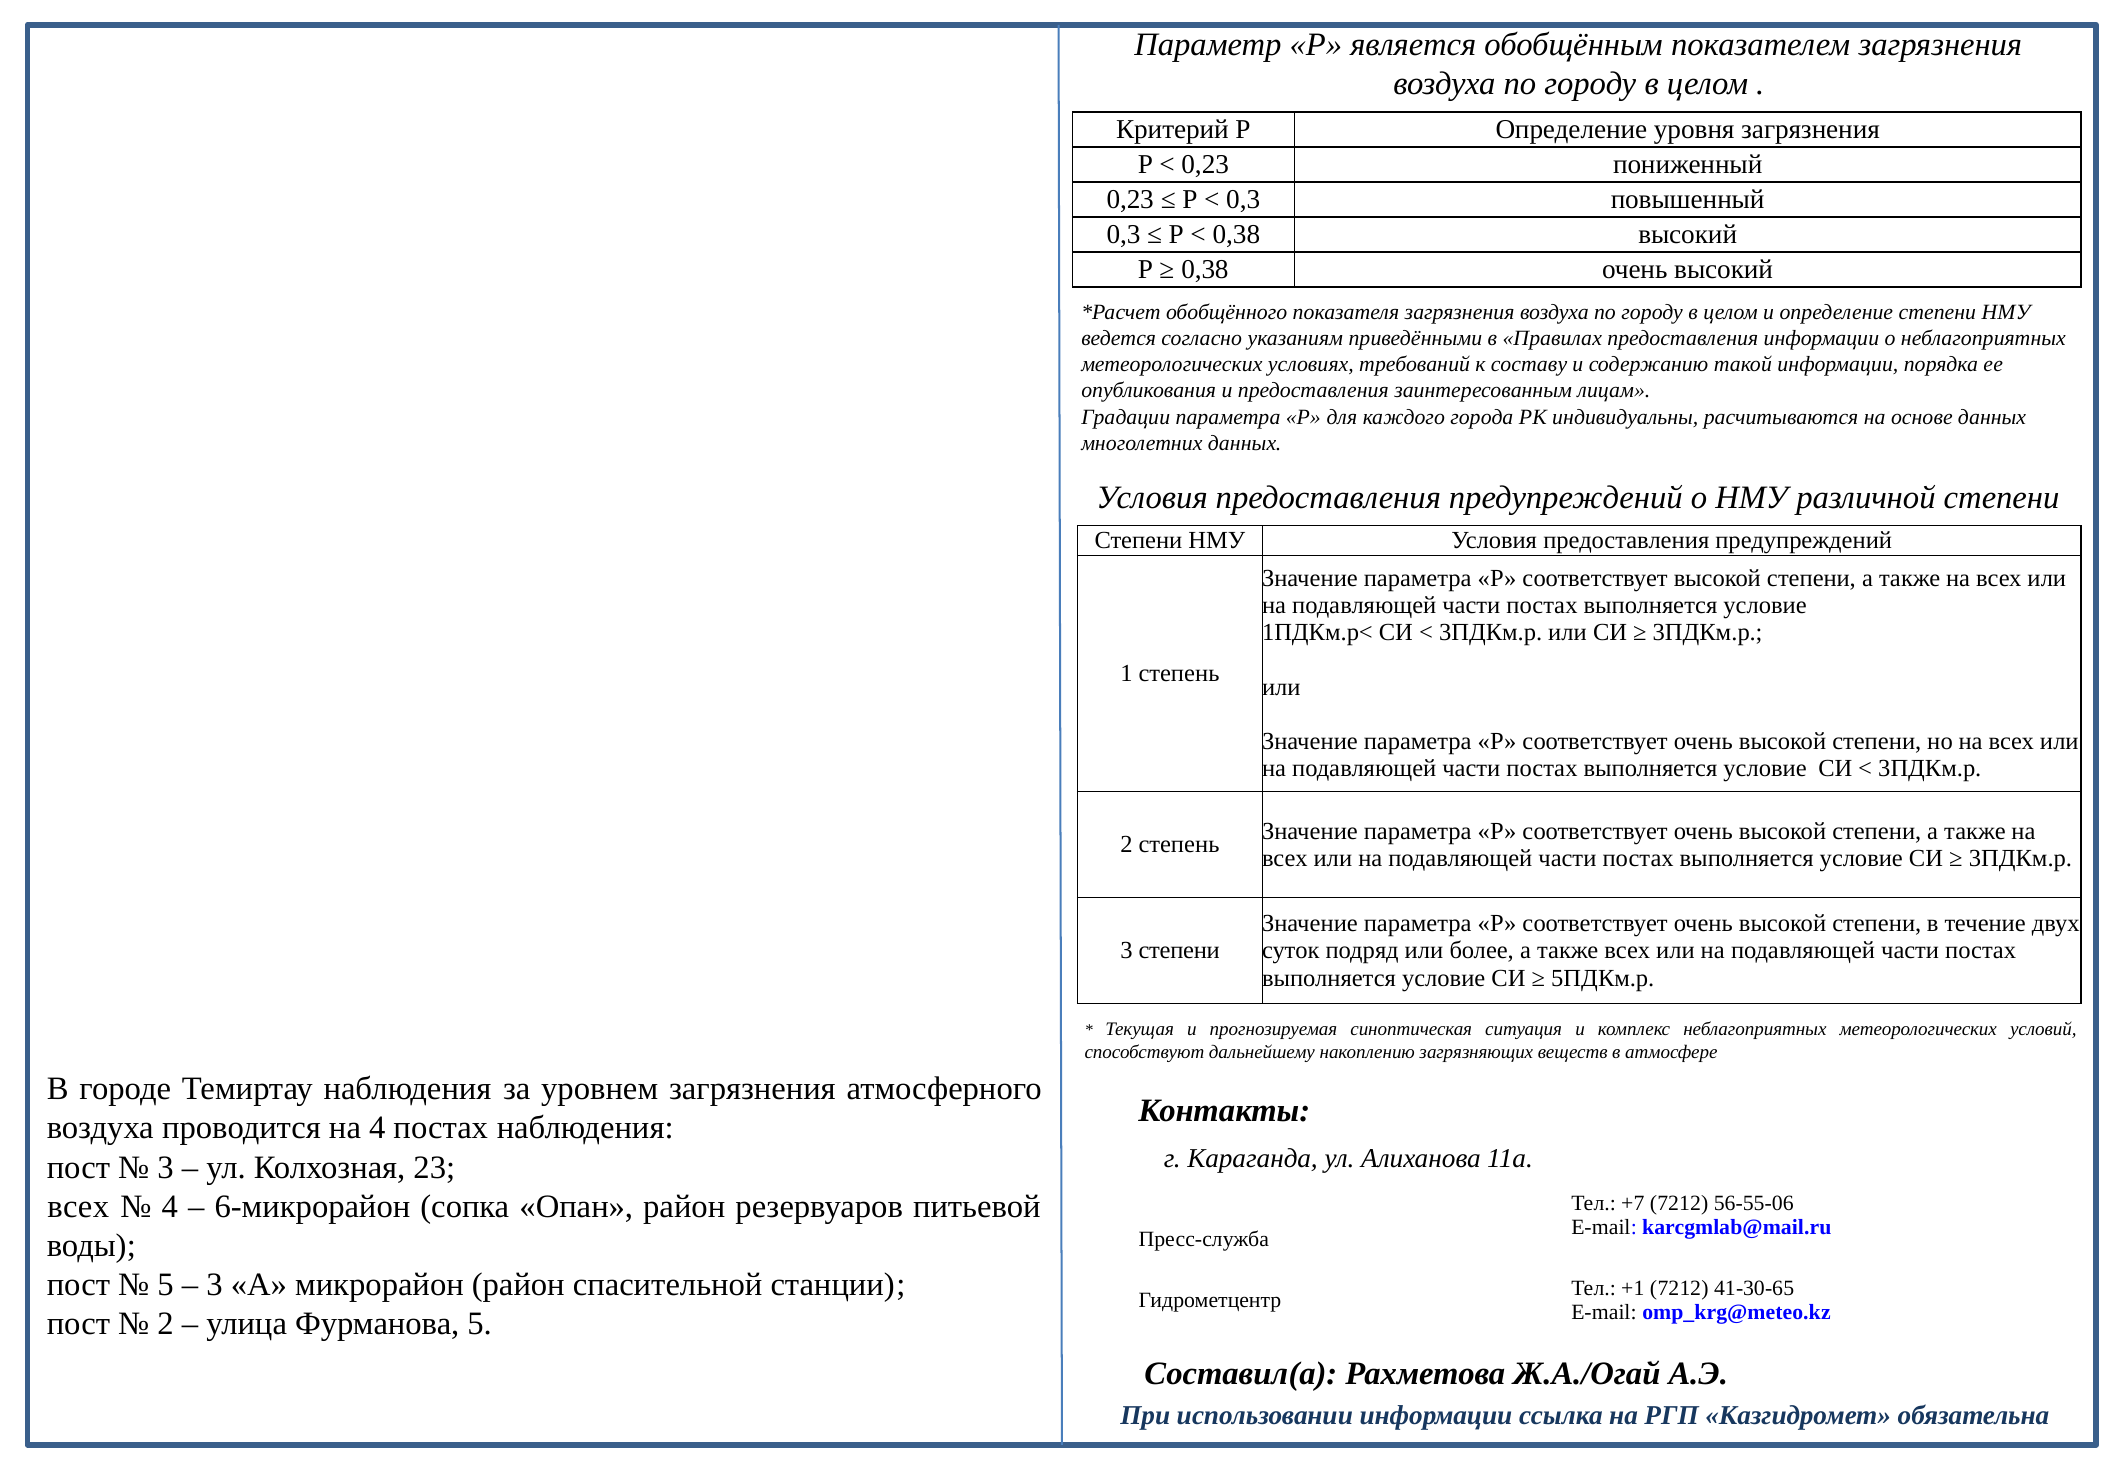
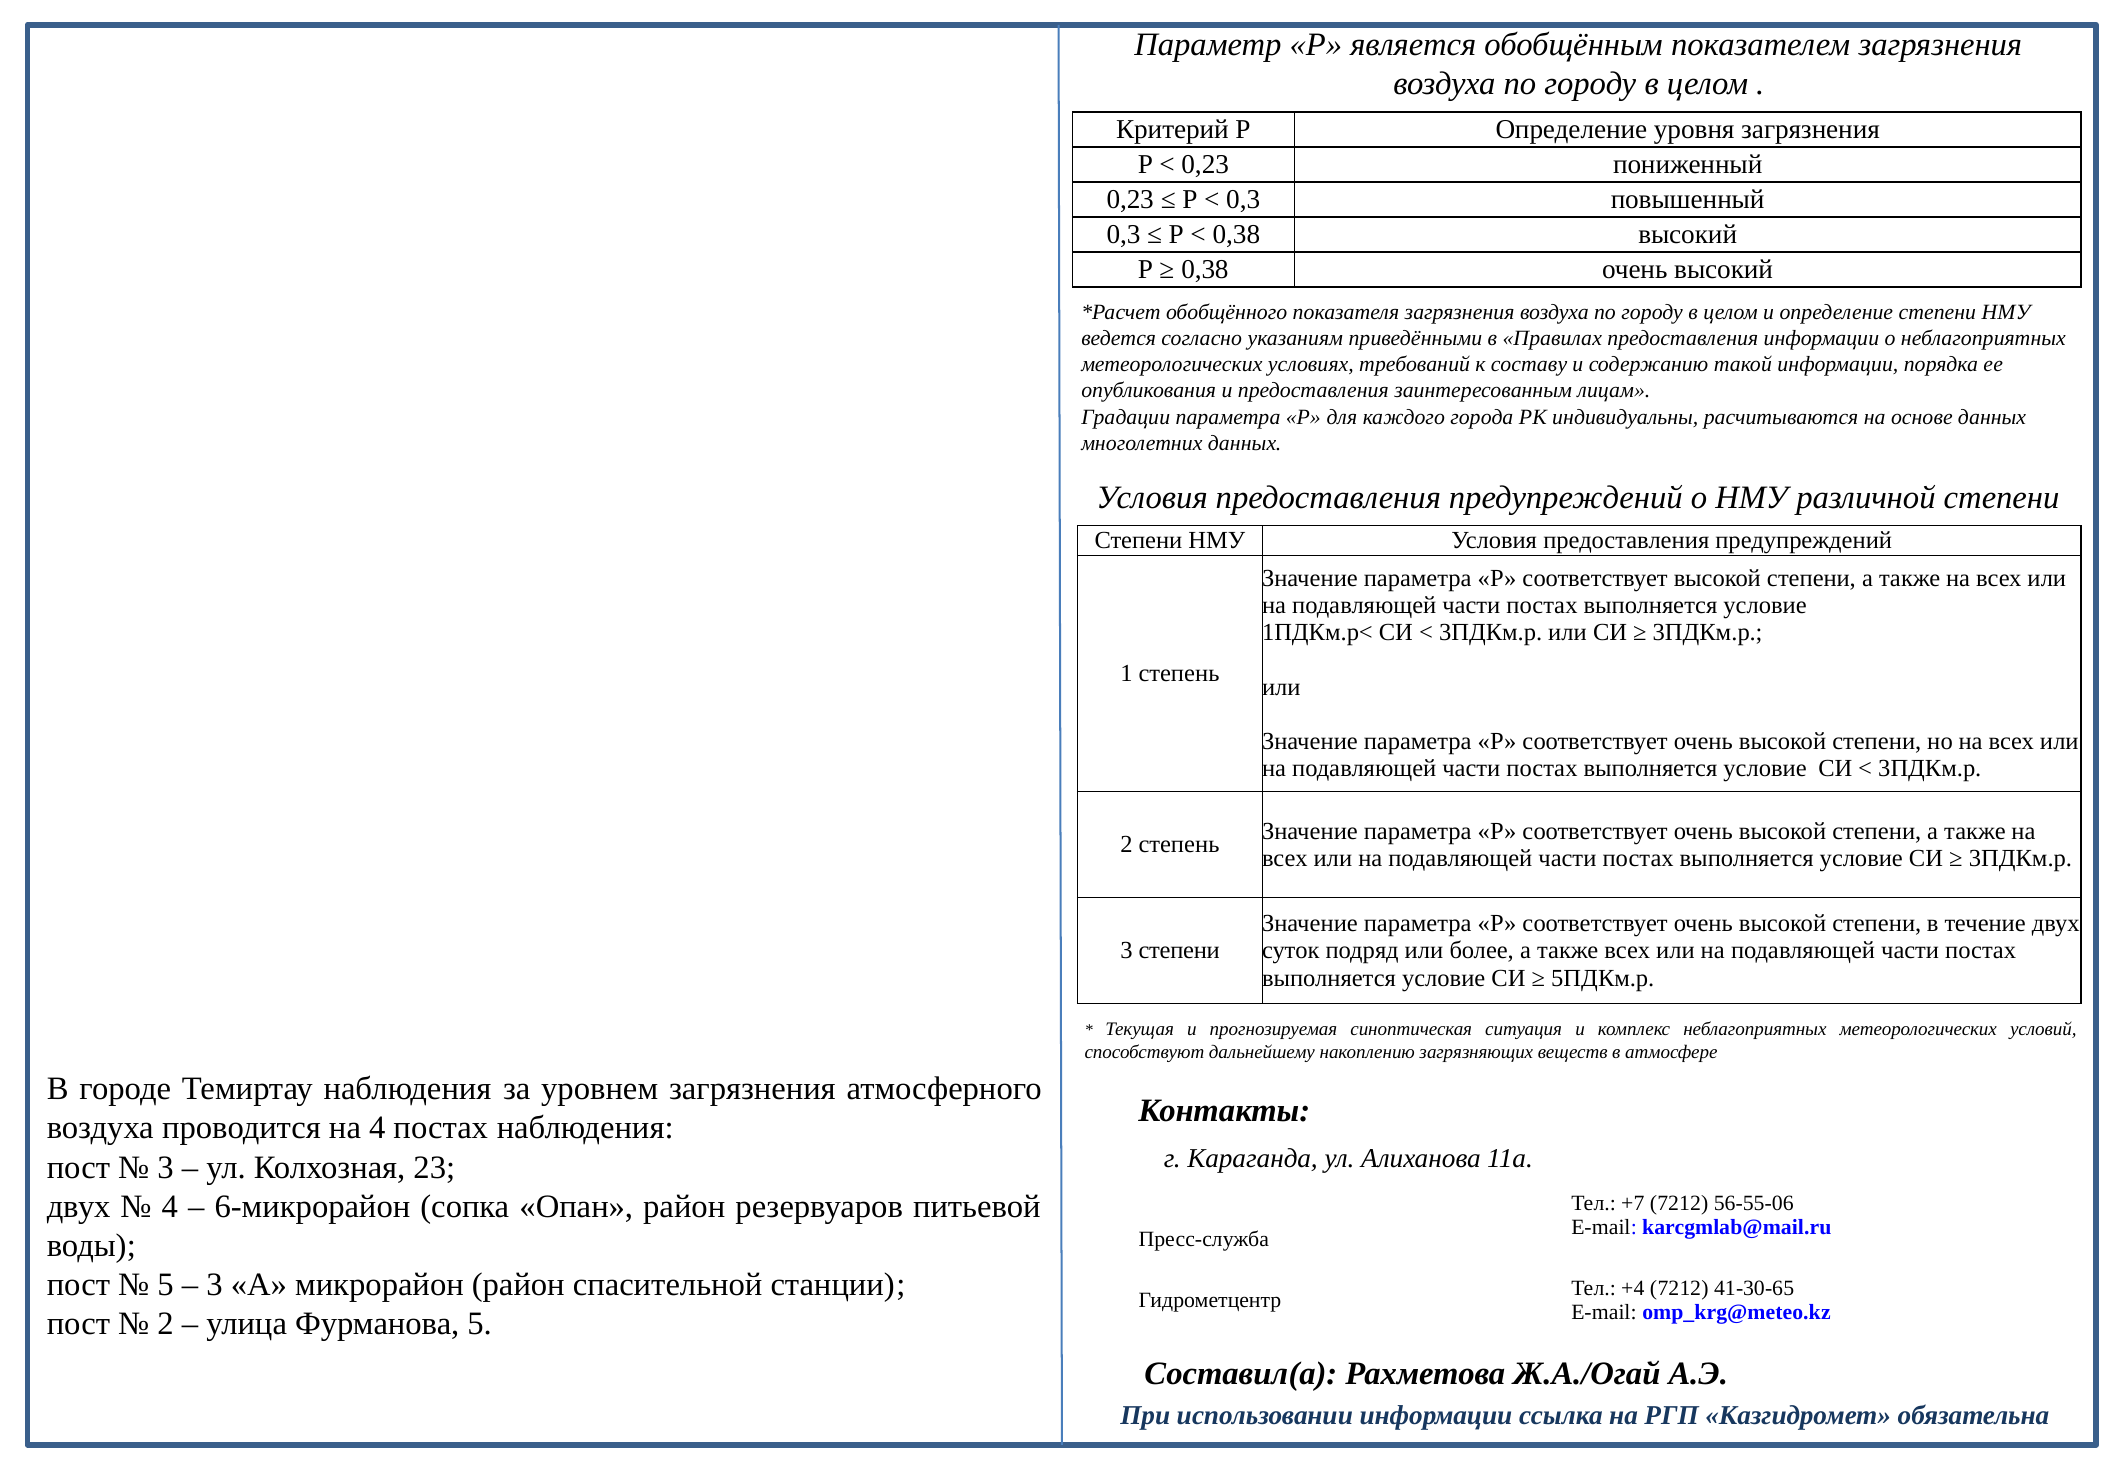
всех at (78, 1207): всех -> двух
+1: +1 -> +4
